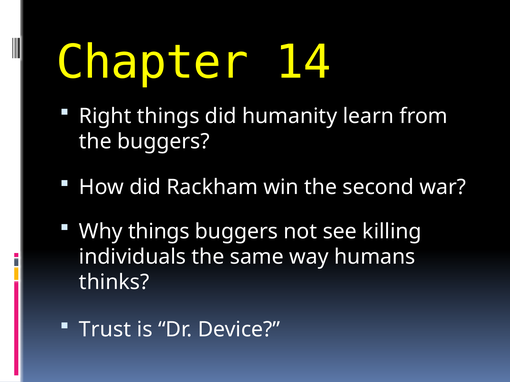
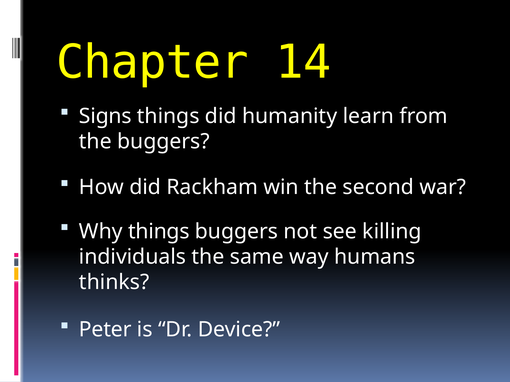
Right: Right -> Signs
Trust: Trust -> Peter
